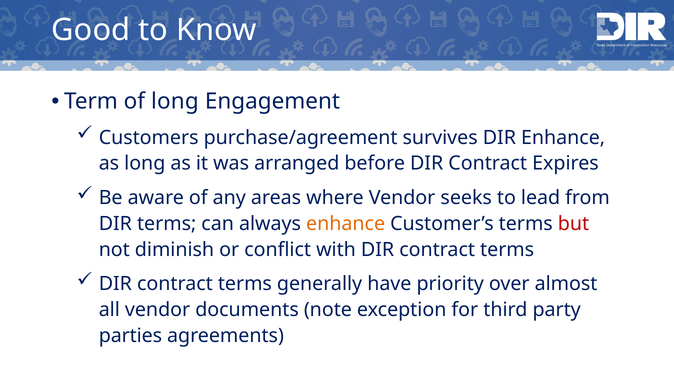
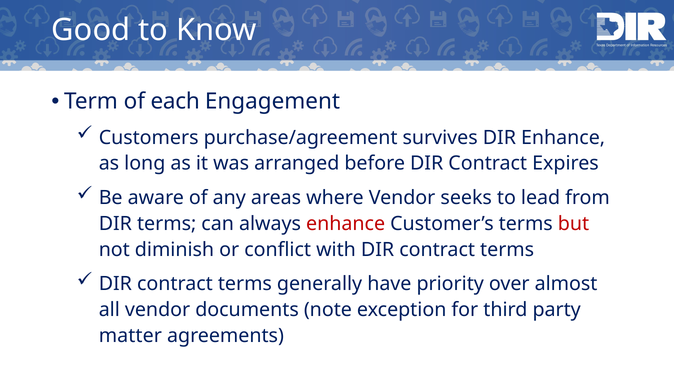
of long: long -> each
enhance at (346, 224) colour: orange -> red
parties: parties -> matter
